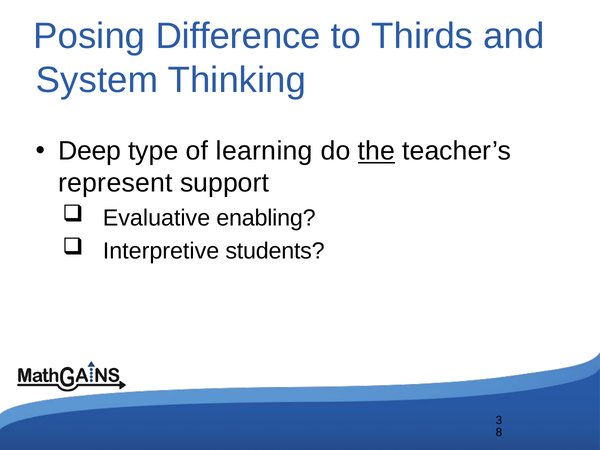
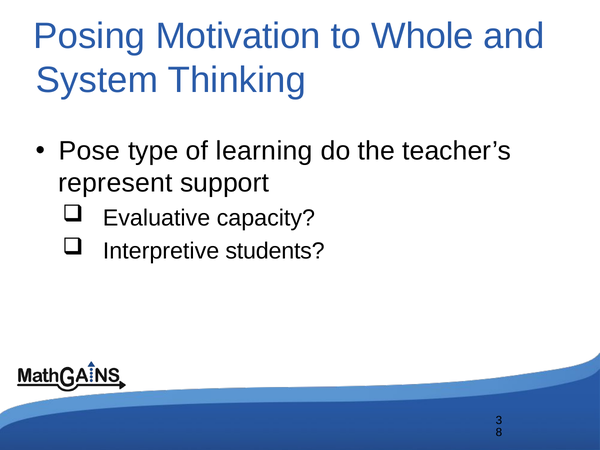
Difference: Difference -> Motivation
Thirds: Thirds -> Whole
Deep: Deep -> Pose
the underline: present -> none
enabling: enabling -> capacity
